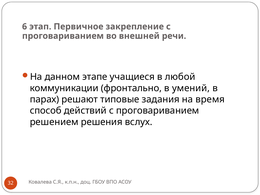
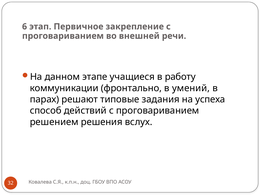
любой: любой -> работу
время: время -> успеха
